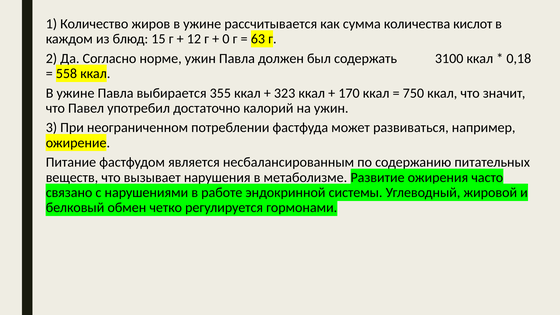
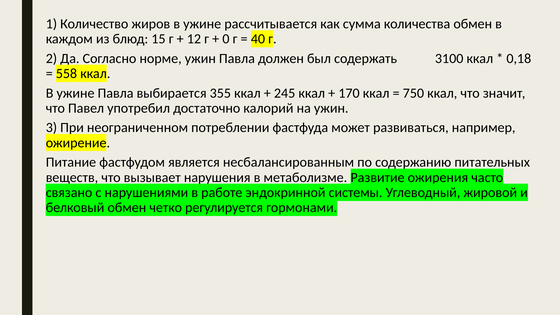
количества кислот: кислот -> обмен
63: 63 -> 40
323: 323 -> 245
